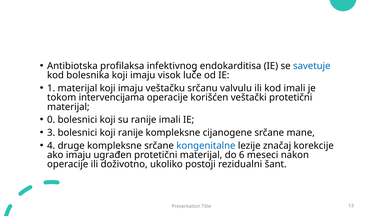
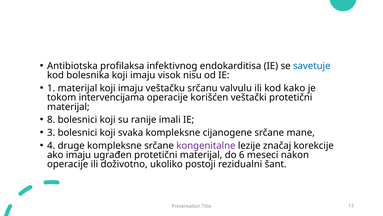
luče: luče -> nisu
kod imali: imali -> kako
0: 0 -> 8
koji ranije: ranije -> svaka
kongenitalne colour: blue -> purple
